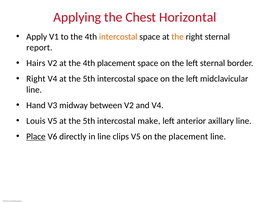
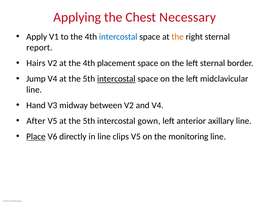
Horizontal: Horizontal -> Necessary
intercostal at (118, 37) colour: orange -> blue
Right at (36, 79): Right -> Jump
intercostal at (116, 79) underline: none -> present
Louis: Louis -> After
make: make -> gown
the placement: placement -> monitoring
